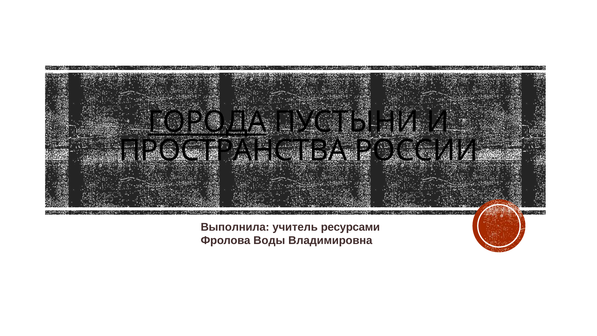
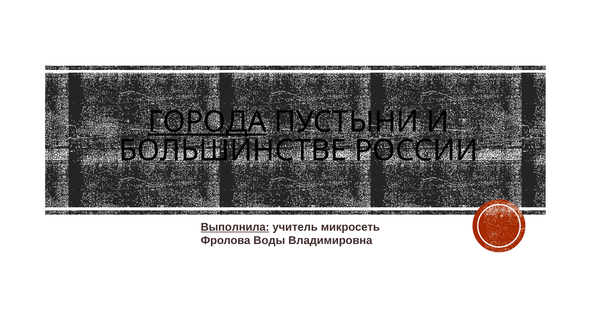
ПРОСТРАНСТВА: ПРОСТРАНСТВА -> БОЛЬШИНСТВЕ
Выполнила underline: none -> present
ресурсами: ресурсами -> микросеть
